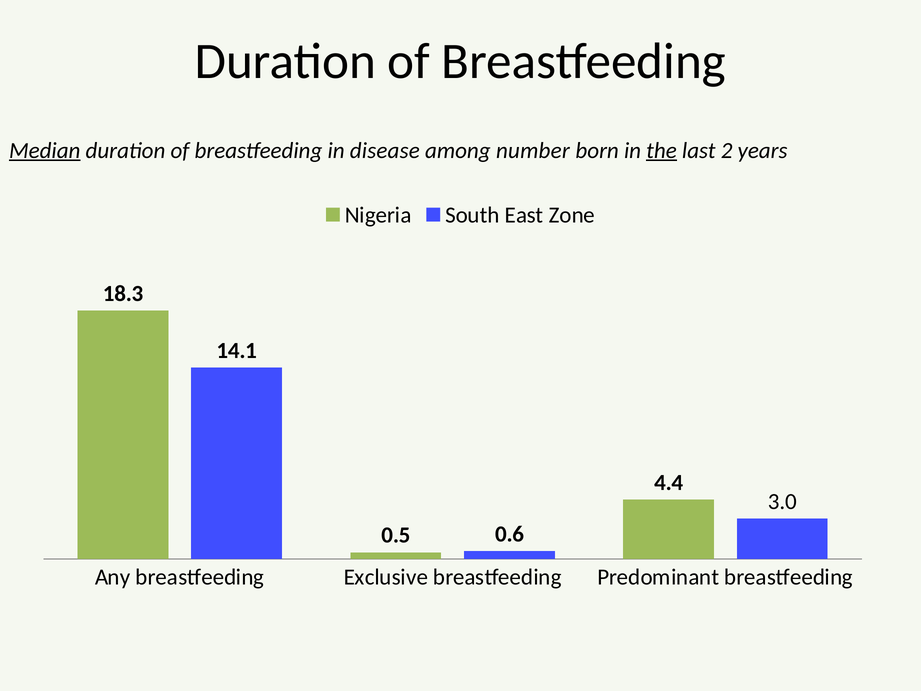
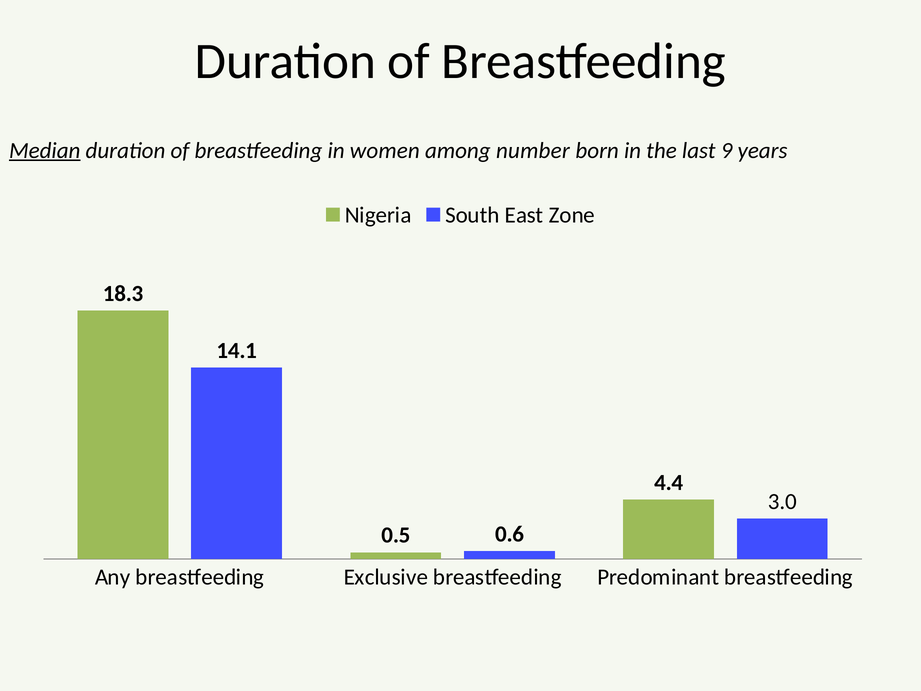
disease: disease -> women
the underline: present -> none
2: 2 -> 9
